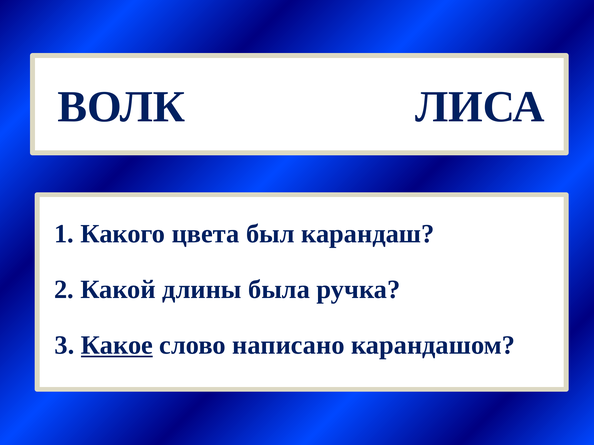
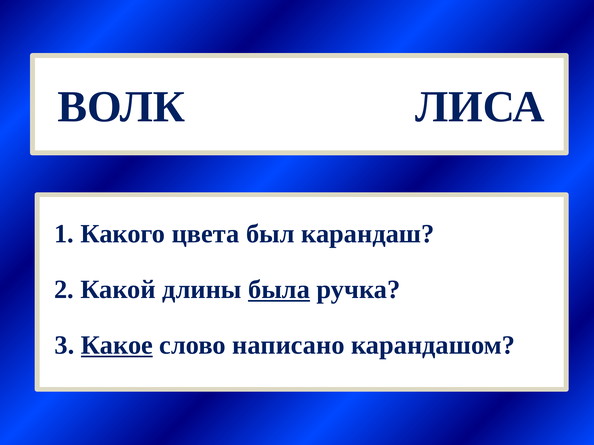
была underline: none -> present
